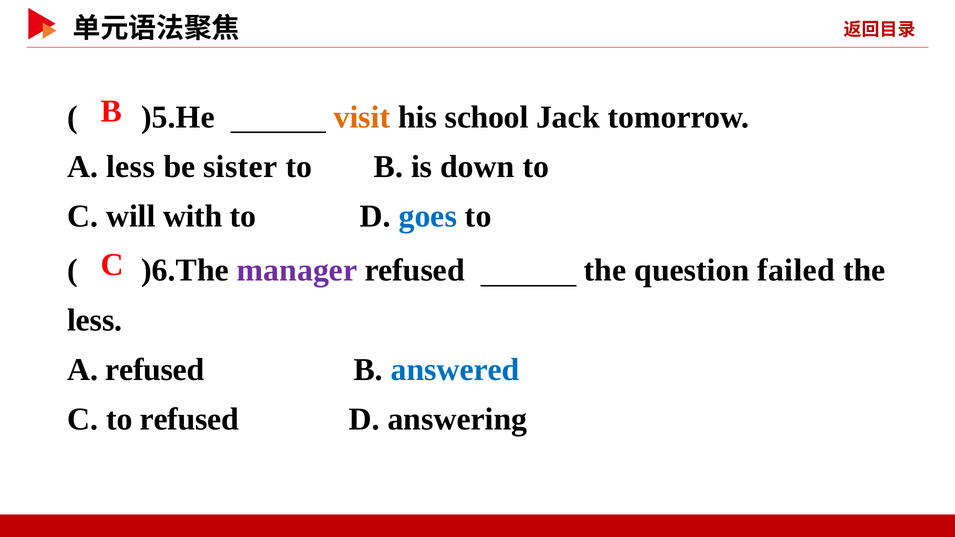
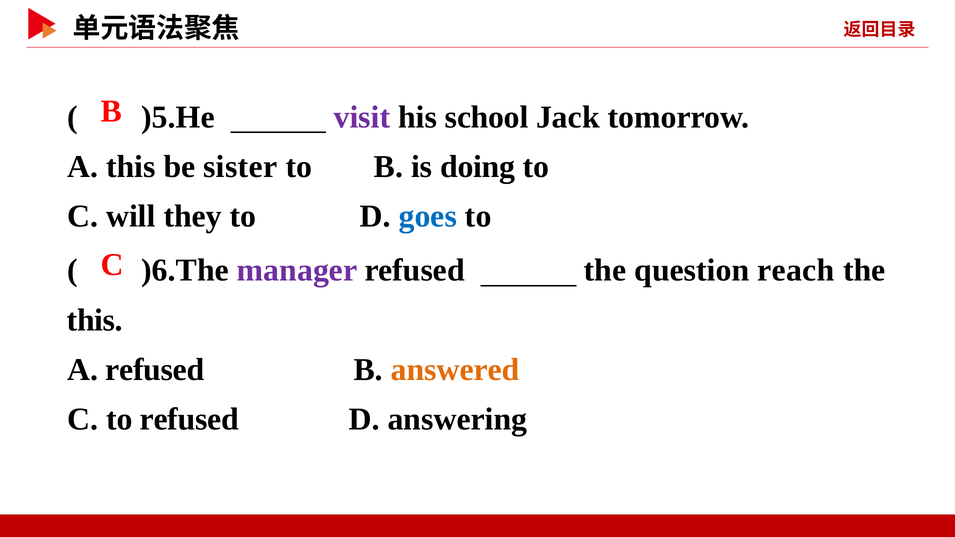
visit colour: orange -> purple
A less: less -> this
down: down -> doing
with: with -> they
failed: failed -> reach
less at (95, 320): less -> this
answered colour: blue -> orange
